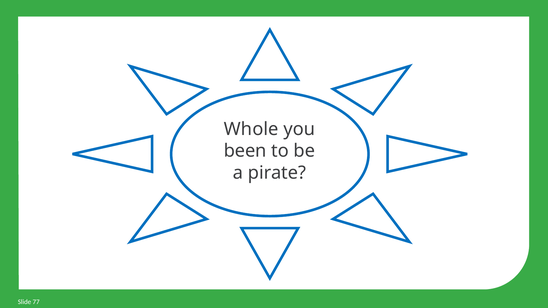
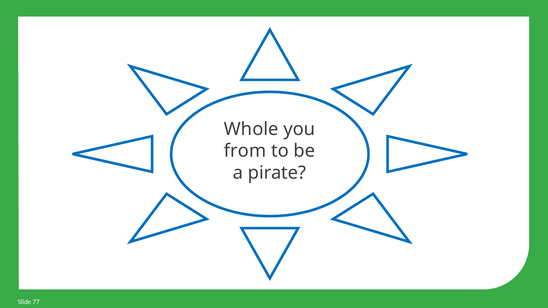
been: been -> from
